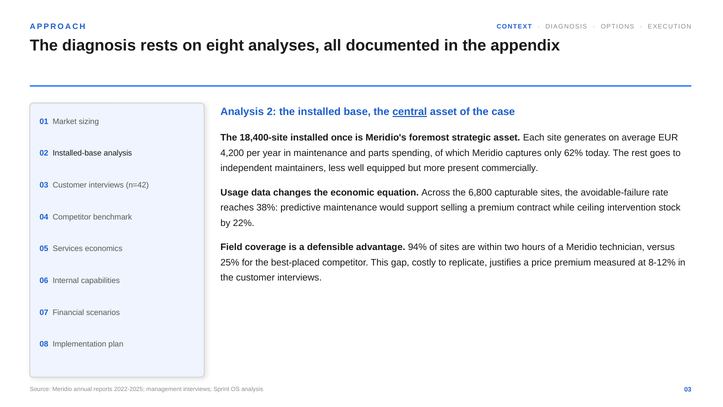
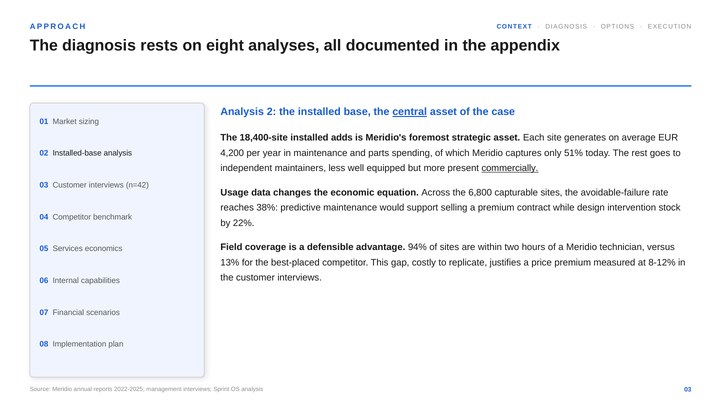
once: once -> adds
62%: 62% -> 51%
commercially underline: none -> present
ceiling: ceiling -> design
25%: 25% -> 13%
